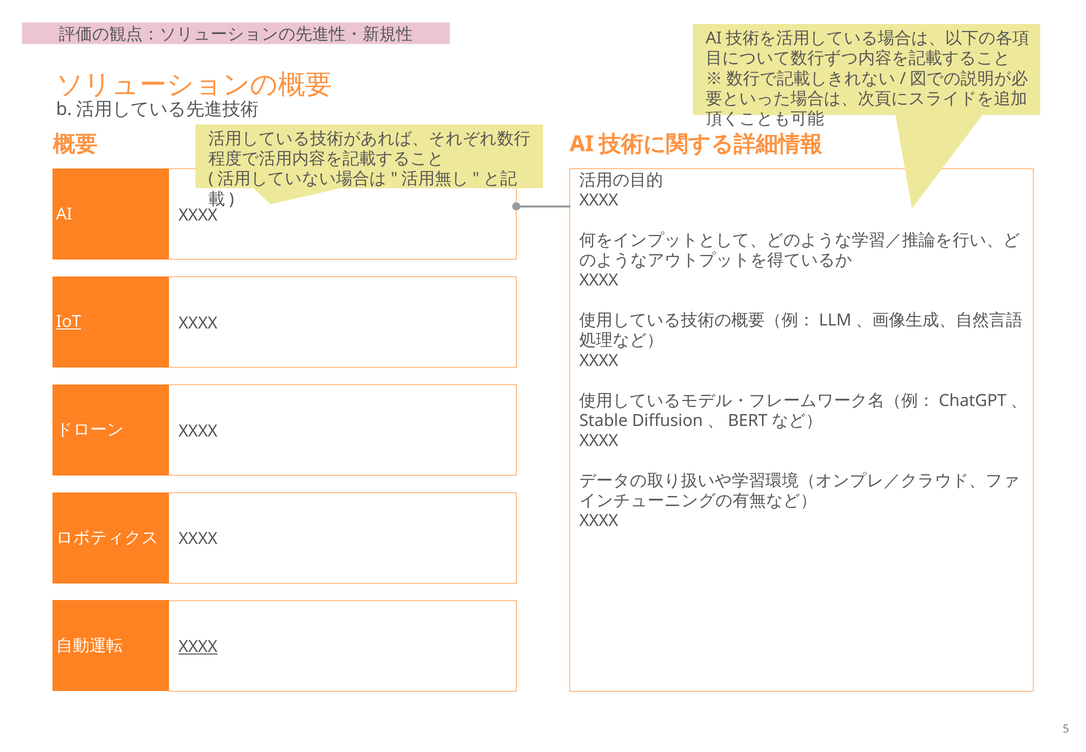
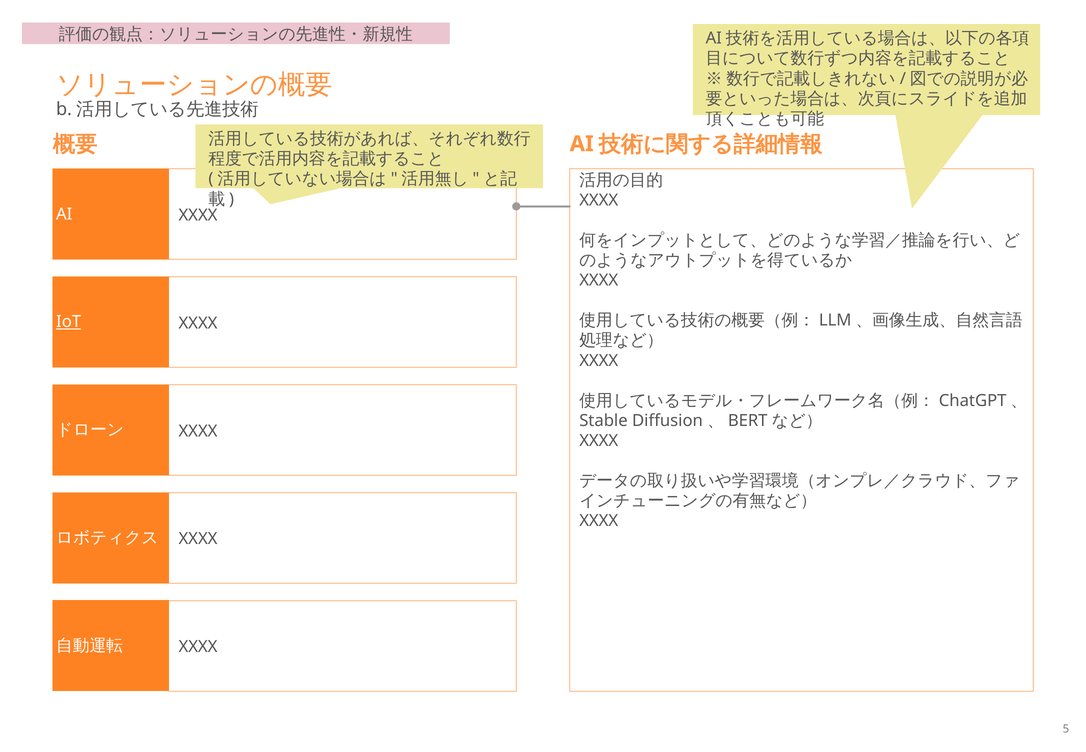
XXXX at (198, 647) underline: present -> none
